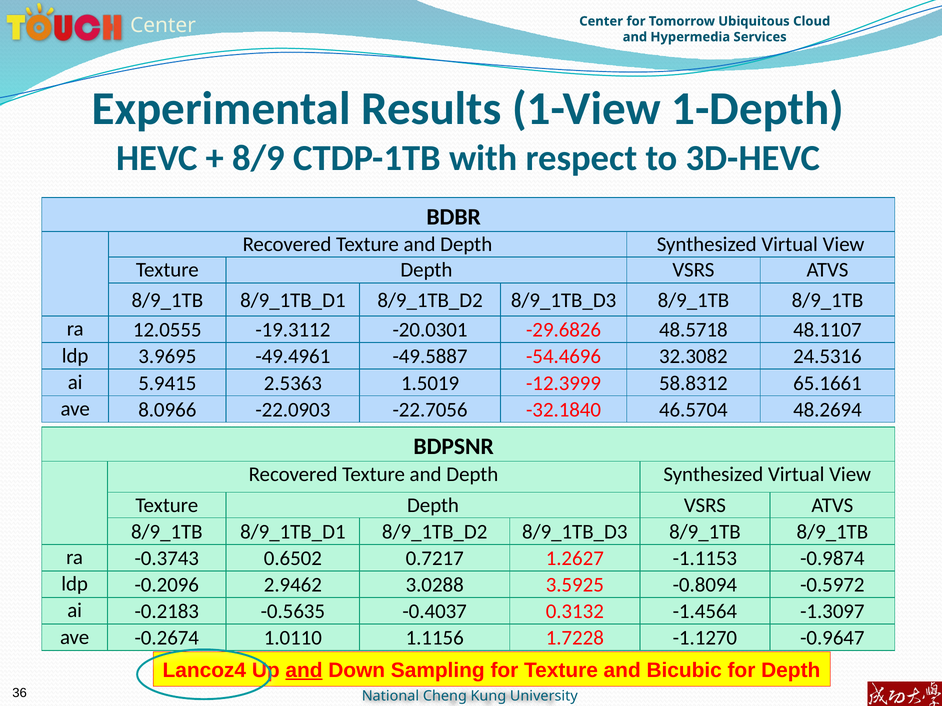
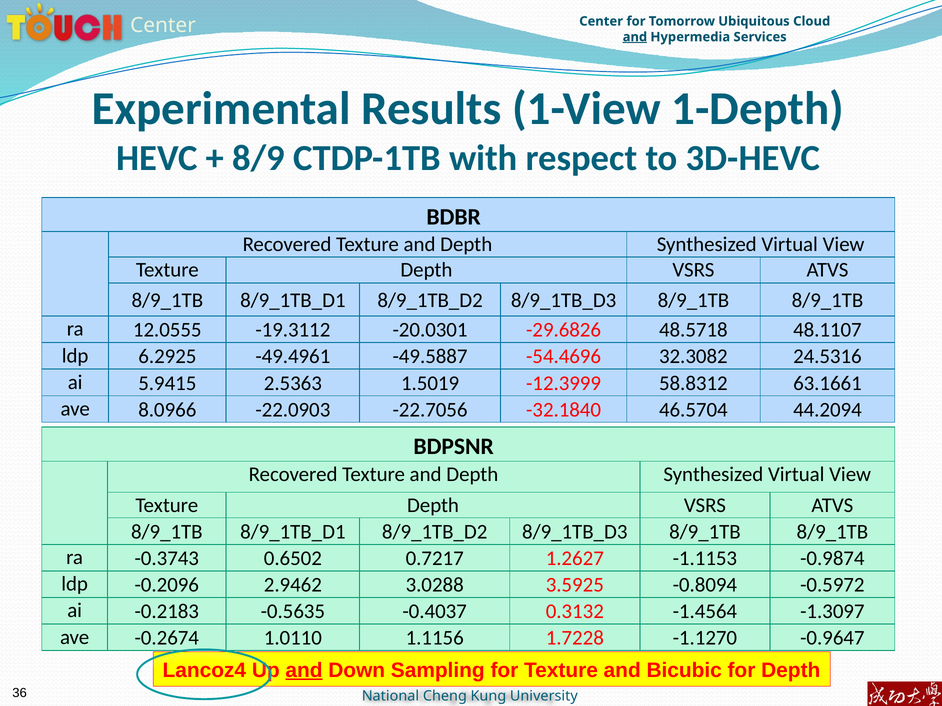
and at (635, 37) underline: none -> present
3.9695: 3.9695 -> 6.2925
65.1661: 65.1661 -> 63.1661
48.2694: 48.2694 -> 44.2094
